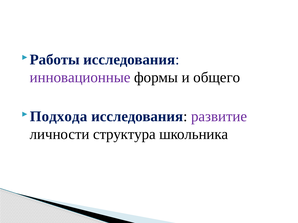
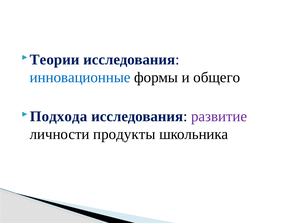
Работы: Работы -> Теории
инновационные colour: purple -> blue
структура: структура -> продукты
